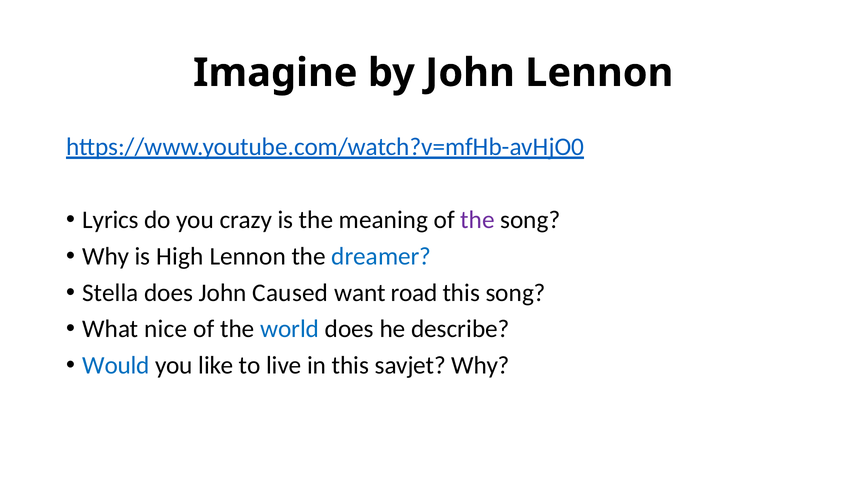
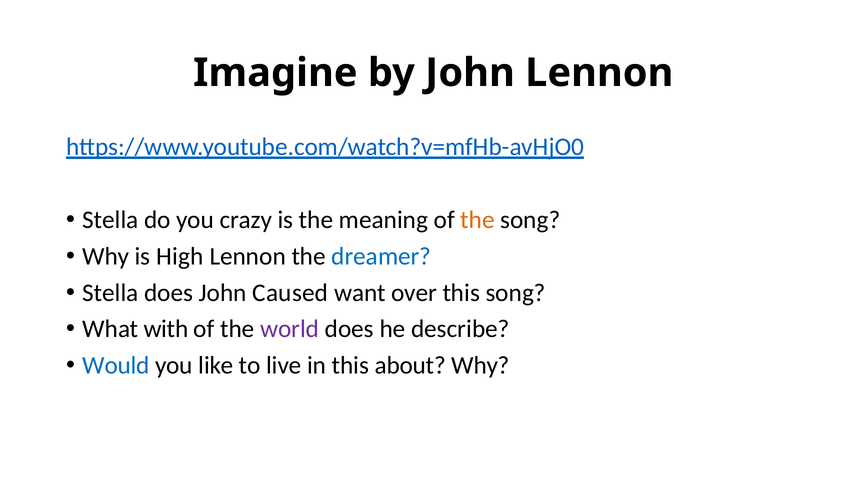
Lyrics at (110, 220): Lyrics -> Stella
the at (478, 220) colour: purple -> orange
road: road -> over
nice: nice -> with
world colour: blue -> purple
savjet: savjet -> about
